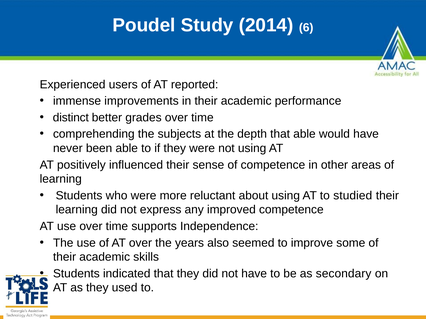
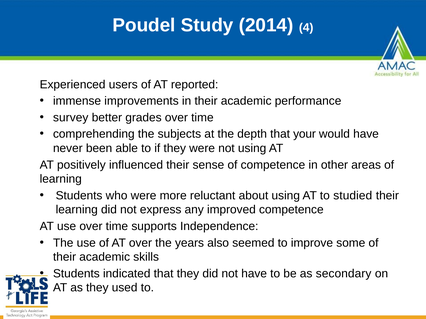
6: 6 -> 4
distinct: distinct -> survey
that able: able -> your
